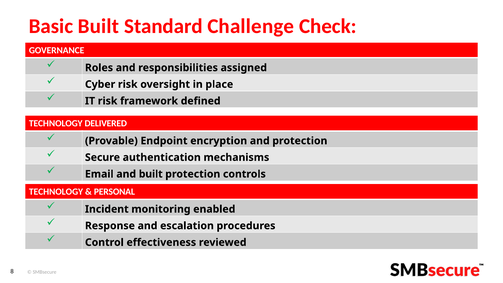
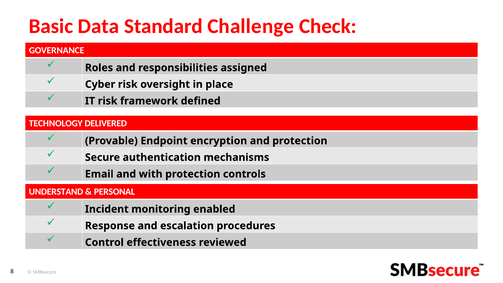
Basic Built: Built -> Data
and built: built -> with
TECHNOLOGY at (56, 192): TECHNOLOGY -> UNDERSTAND
